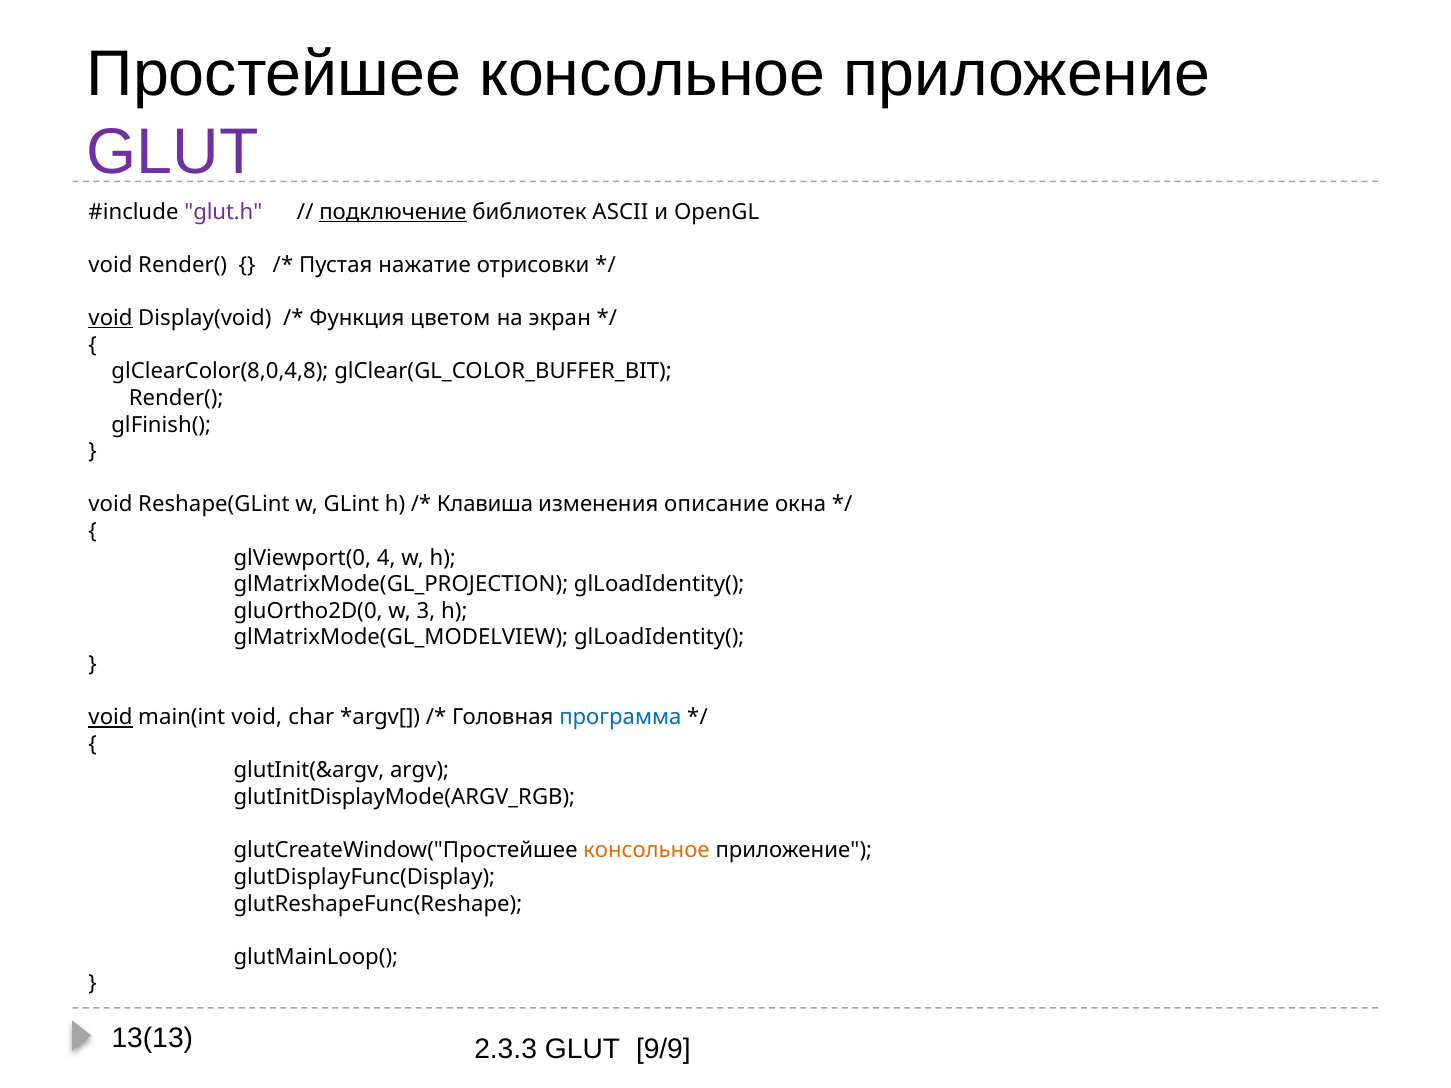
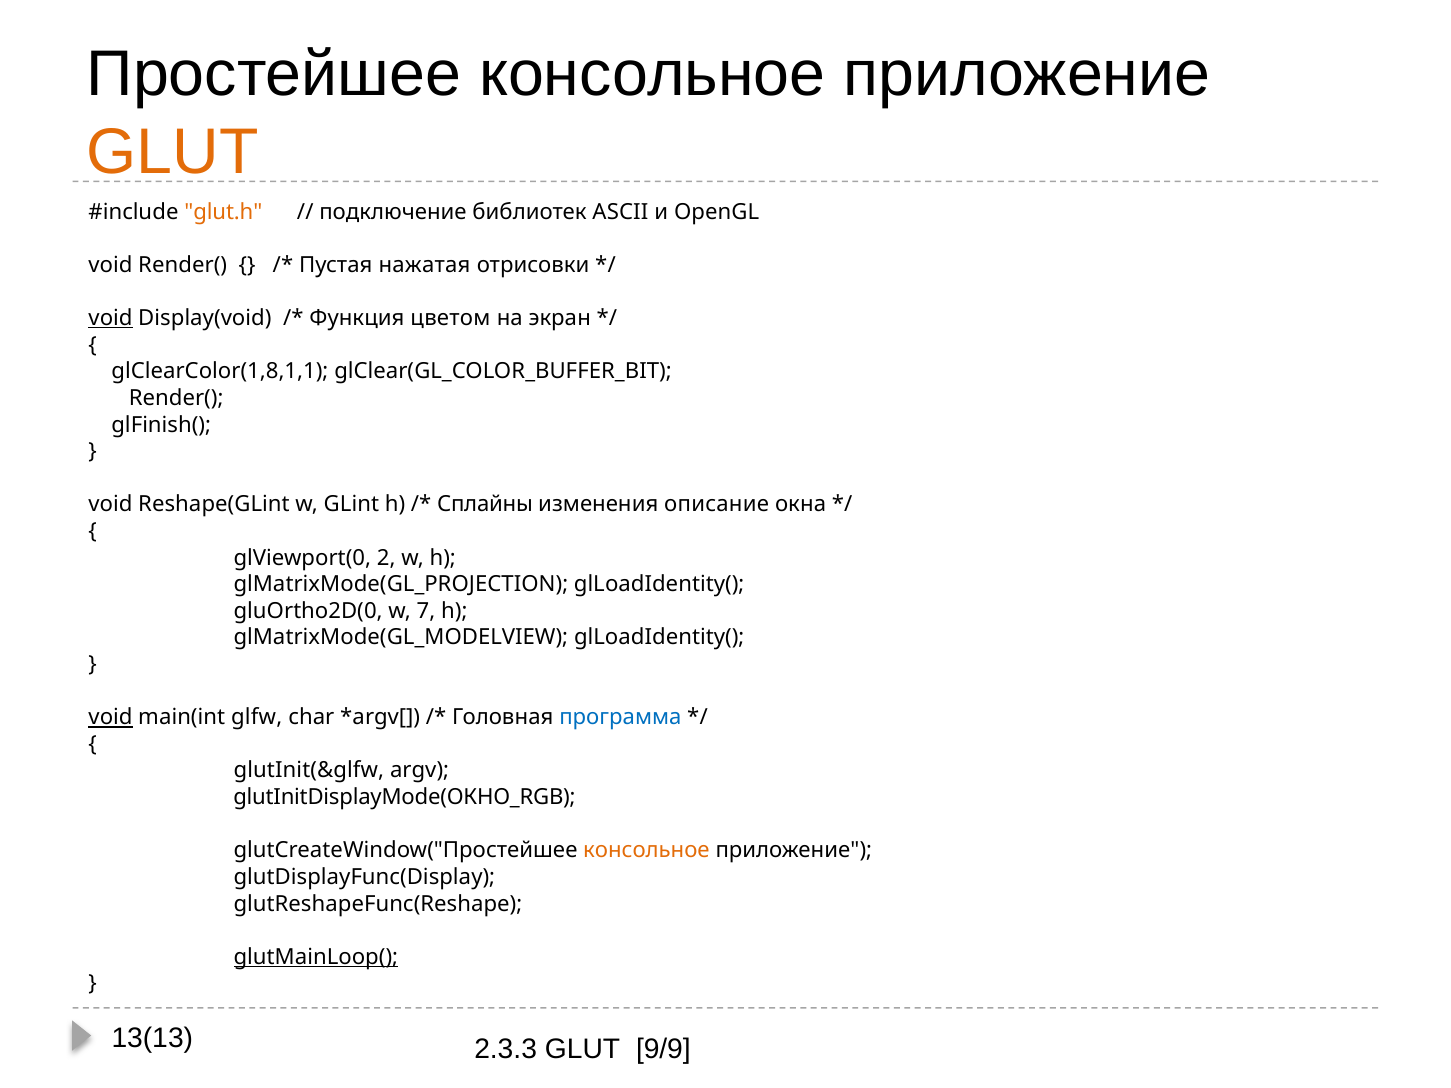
GLUT at (173, 152) colour: purple -> orange
glut.h colour: purple -> orange
подключение underline: present -> none
нажатие: нажатие -> нажатая
glClearColor(8,0,4,8: glClearColor(8,0,4,8 -> glClearColor(1,8,1,1
Клавиша: Клавиша -> Сплайны
4: 4 -> 2
3: 3 -> 7
main(int void: void -> glfw
glutInit(&argv: glutInit(&argv -> glutInit(&glfw
glutInitDisplayMode(ARGV_RGB: glutInitDisplayMode(ARGV_RGB -> glutInitDisplayMode(ОКНО_RGB
glutMainLoop( underline: none -> present
